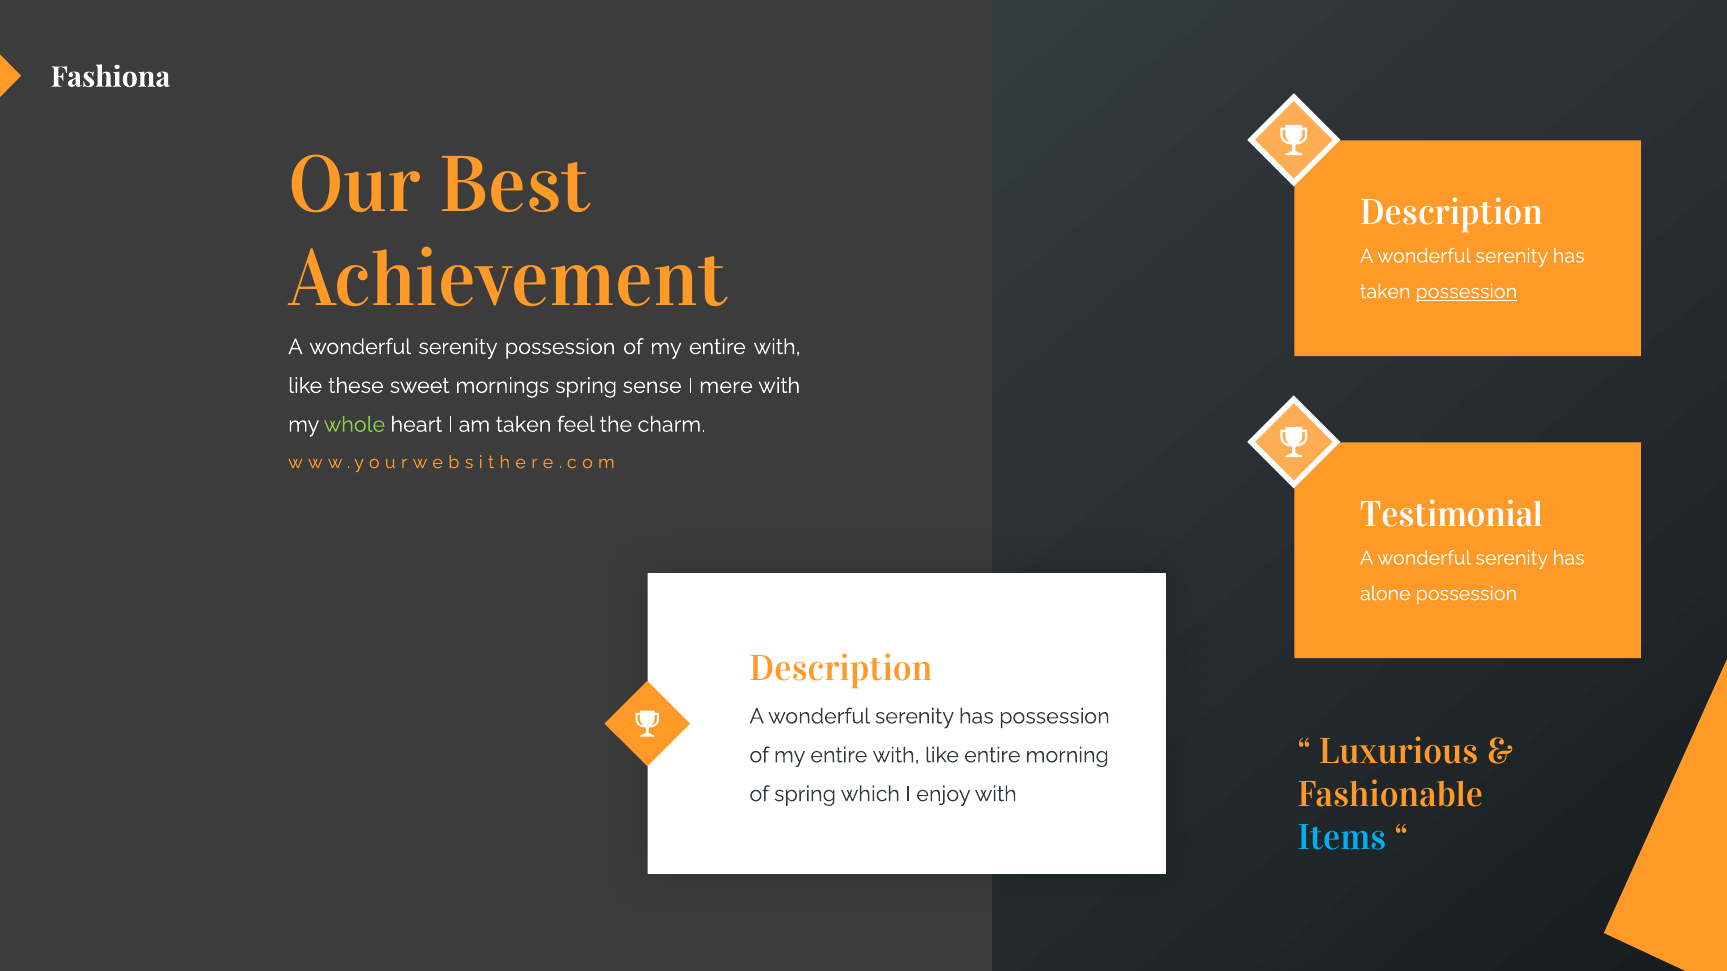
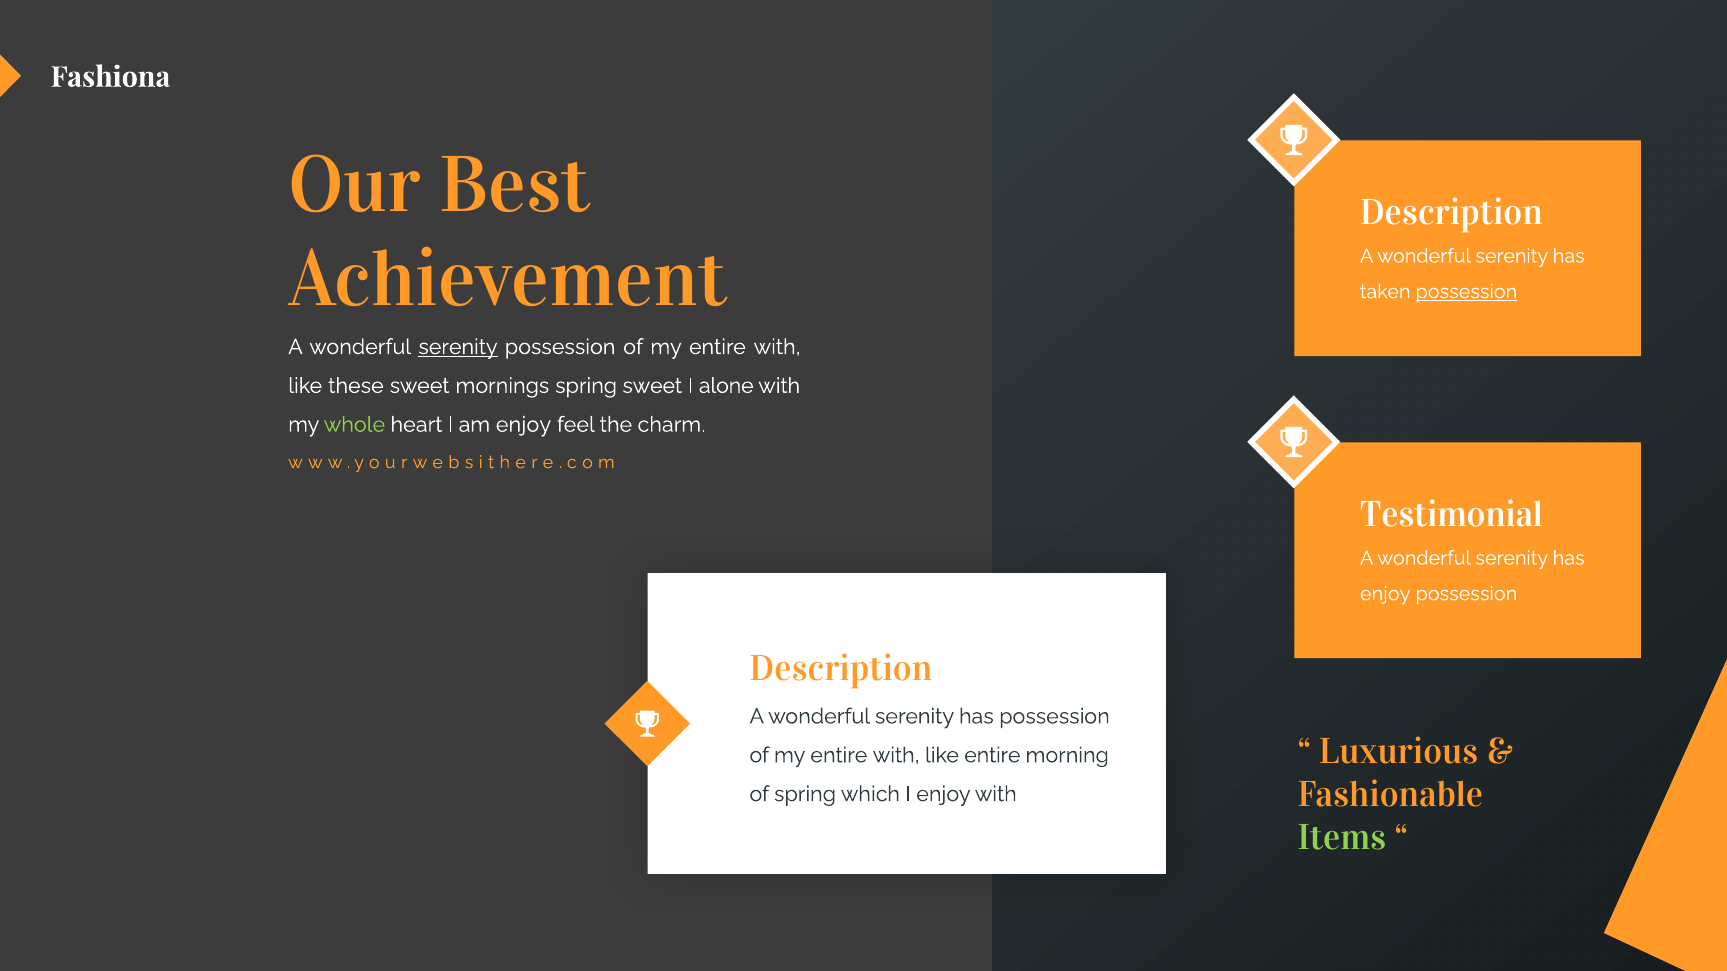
serenity at (458, 347) underline: none -> present
spring sense: sense -> sweet
mere: mere -> alone
am taken: taken -> enjoy
alone at (1385, 594): alone -> enjoy
Items colour: light blue -> light green
